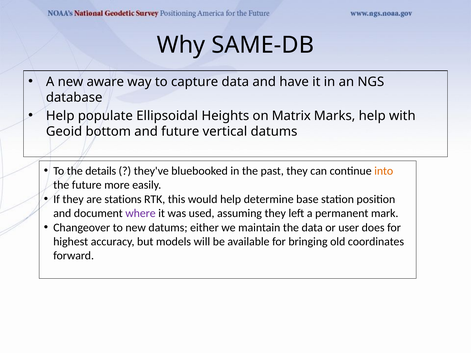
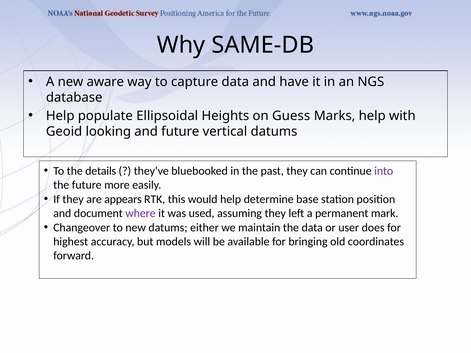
Matrix: Matrix -> Guess
bottom: bottom -> looking
into colour: orange -> purple
stations: stations -> appears
